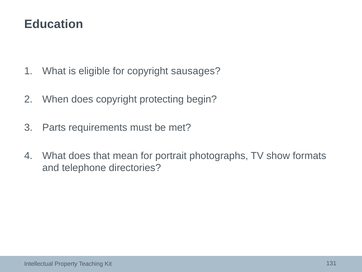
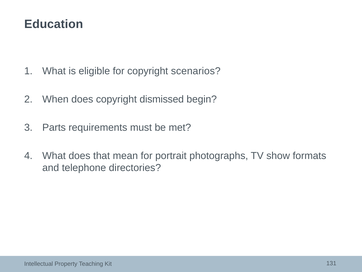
sausages: sausages -> scenarios
protecting: protecting -> dismissed
